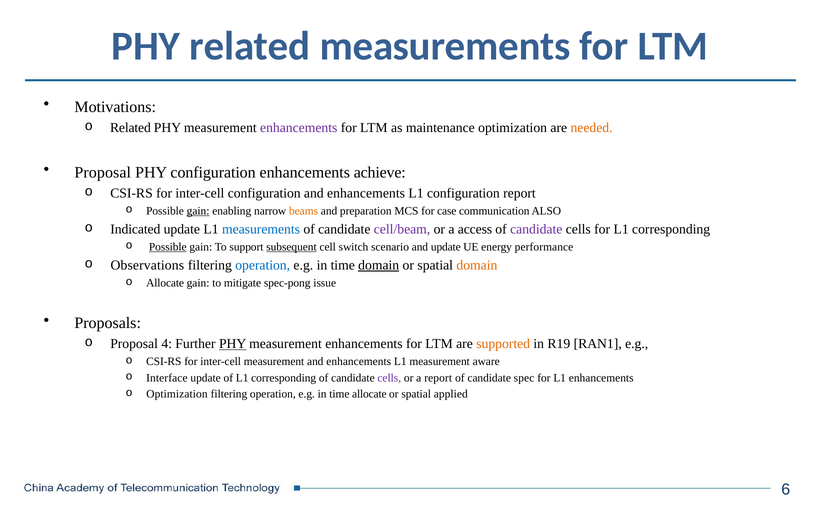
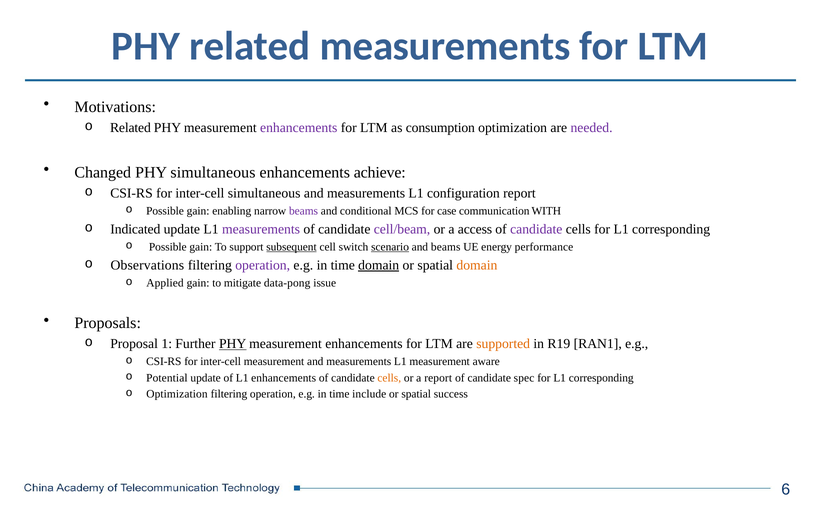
maintenance: maintenance -> consumption
needed colour: orange -> purple
Proposal at (103, 173): Proposal -> Changed
PHY configuration: configuration -> simultaneous
inter-cell configuration: configuration -> simultaneous
enhancements at (366, 193): enhancements -> measurements
gain at (198, 211) underline: present -> none
beams at (304, 211) colour: orange -> purple
preparation: preparation -> conditional
ALSO: ALSO -> WITH
measurements at (261, 229) colour: blue -> purple
Possible at (168, 247) underline: present -> none
scenario underline: none -> present
and update: update -> beams
operation at (263, 266) colour: blue -> purple
Allocate at (165, 283): Allocate -> Applied
spec-pong: spec-pong -> data-pong
4: 4 -> 1
measurement and enhancements: enhancements -> measurements
Interface: Interface -> Potential
of L1 corresponding: corresponding -> enhancements
cells at (389, 378) colour: purple -> orange
enhancements at (601, 378): enhancements -> corresponding
time allocate: allocate -> include
applied: applied -> success
